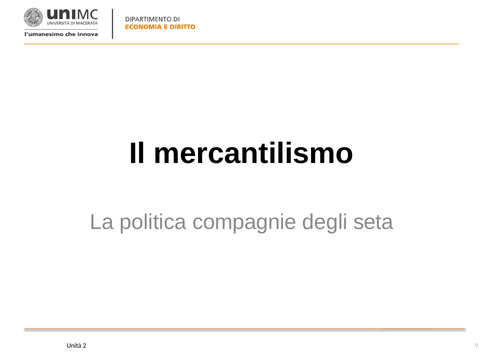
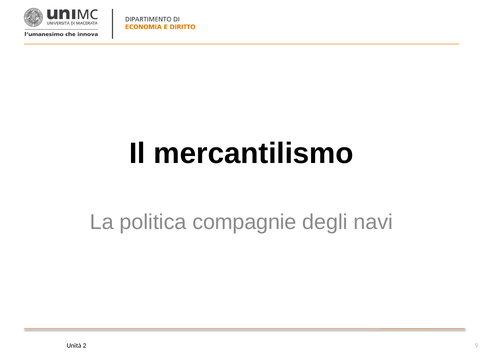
seta: seta -> navi
